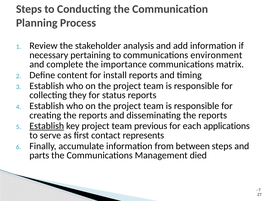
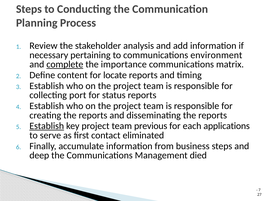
complete underline: none -> present
install: install -> locate
they: they -> port
represents: represents -> eliminated
between: between -> business
parts: parts -> deep
